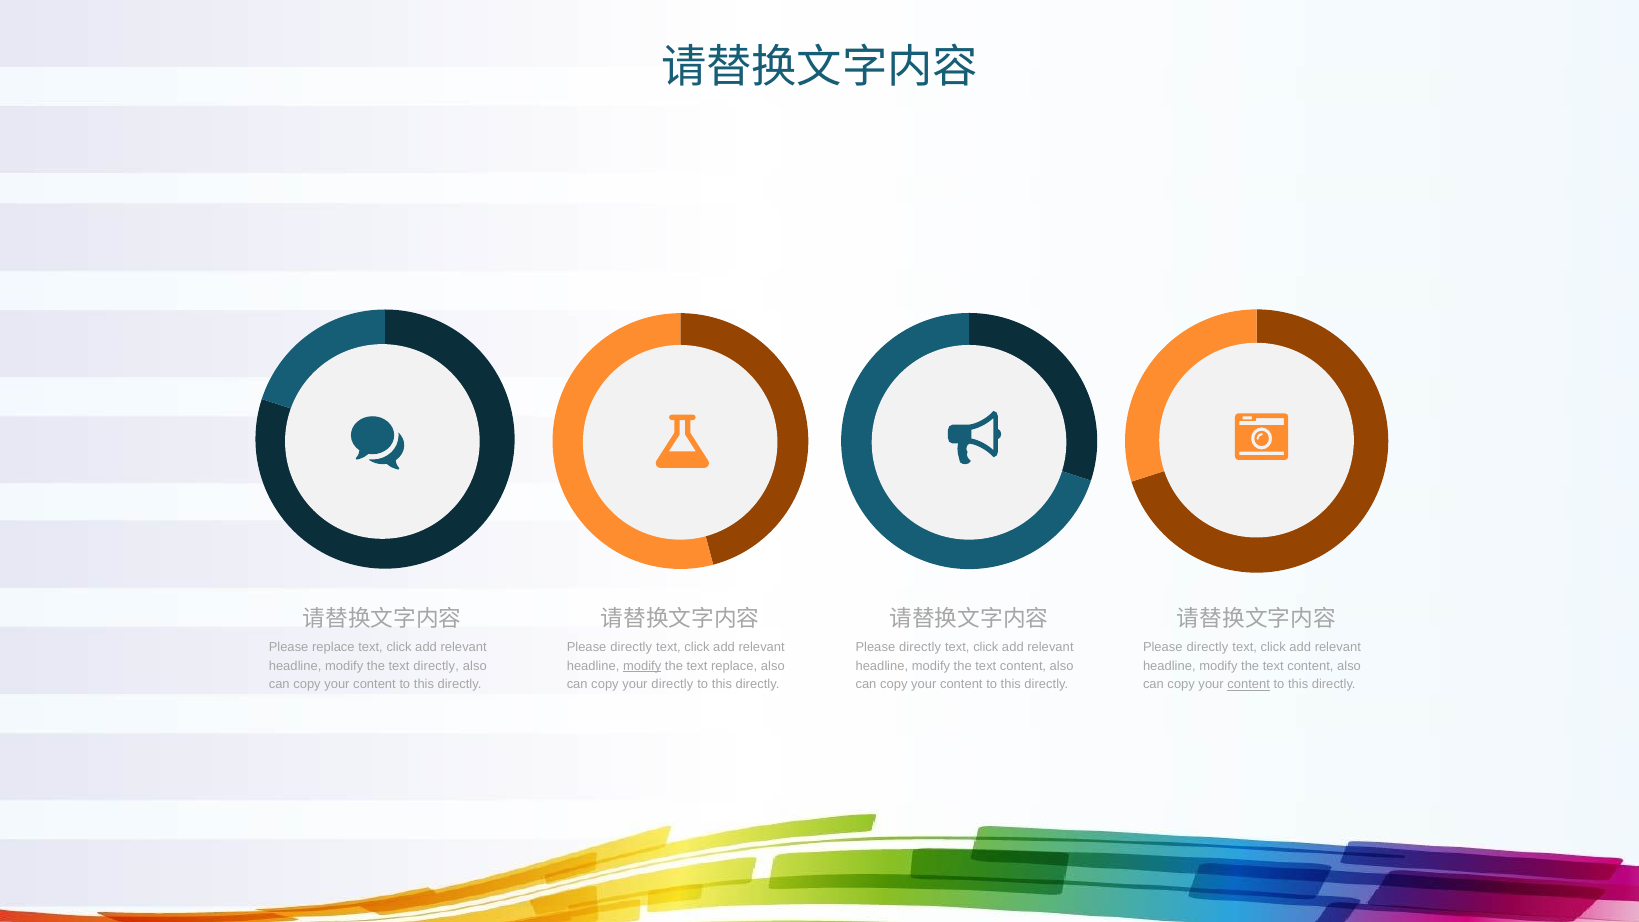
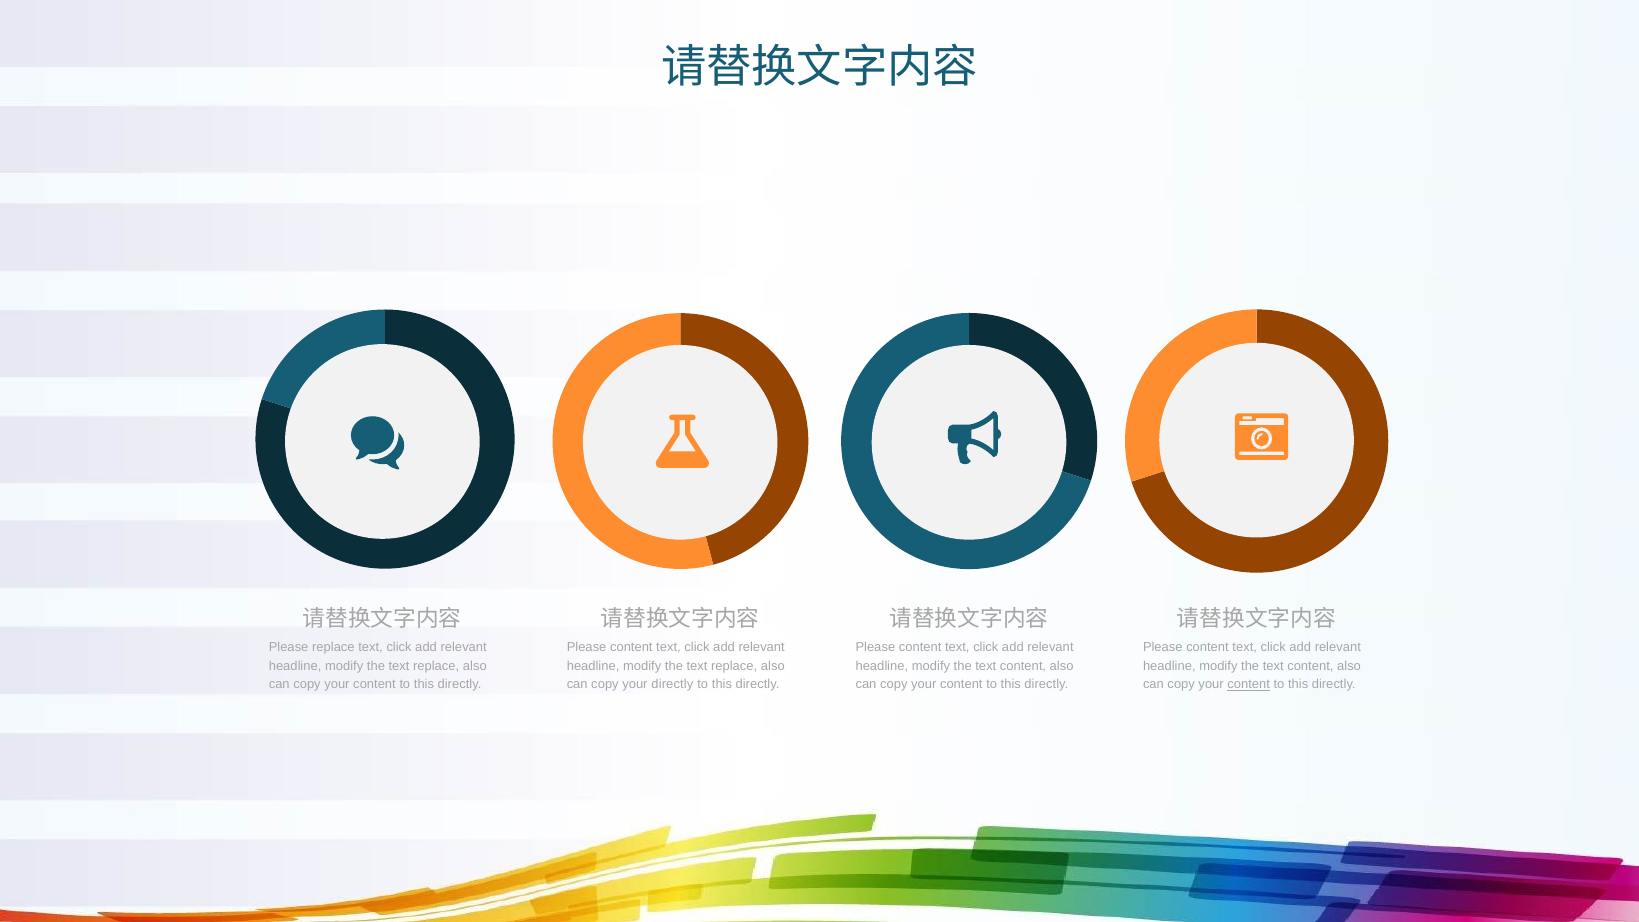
directly at (631, 647): directly -> content
directly at (920, 647): directly -> content
directly at (1207, 647): directly -> content
directly at (436, 666): directly -> replace
modify at (642, 666) underline: present -> none
